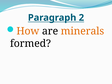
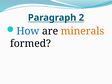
How colour: orange -> blue
